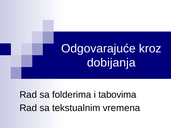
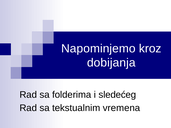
Odgovarajuće: Odgovarajuće -> Napominjemo
tabovima: tabovima -> sledećeg
